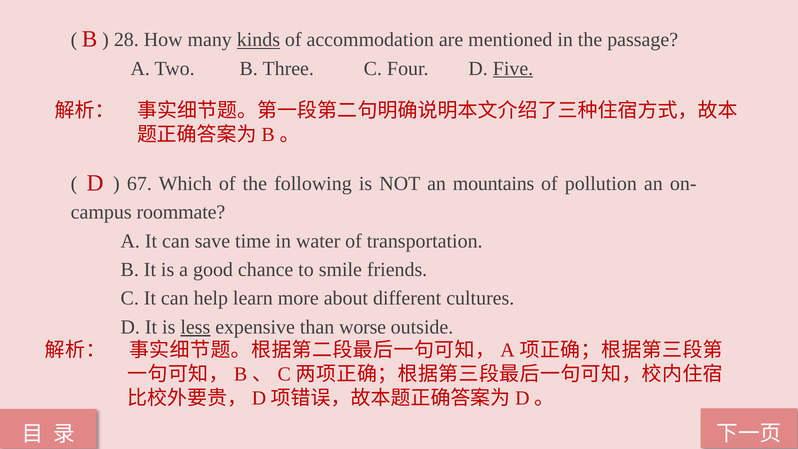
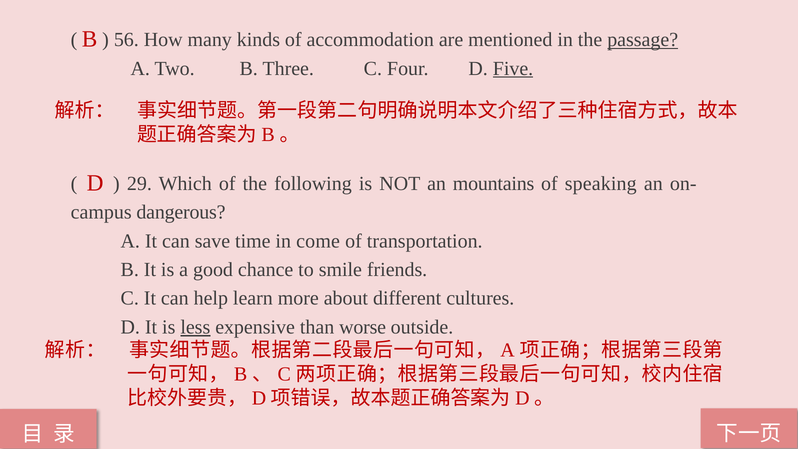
28: 28 -> 56
kinds underline: present -> none
passage underline: none -> present
67: 67 -> 29
pollution: pollution -> speaking
roommate: roommate -> dangerous
water: water -> come
